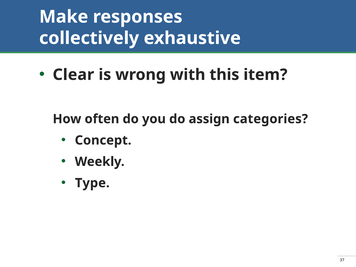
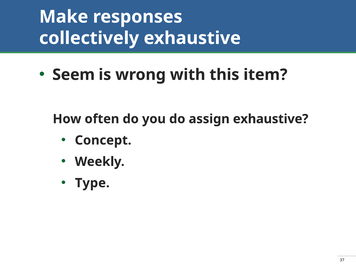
Clear: Clear -> Seem
assign categories: categories -> exhaustive
